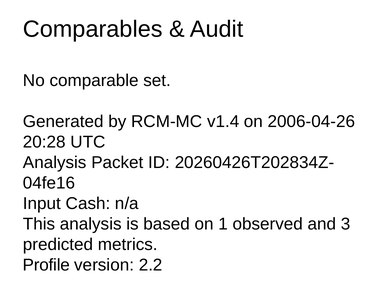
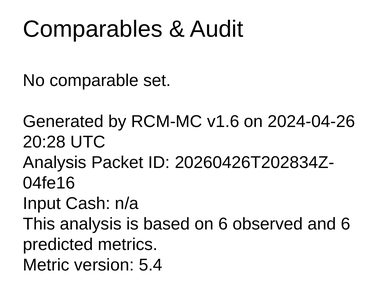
v1.4: v1.4 -> v1.6
2006-04-26: 2006-04-26 -> 2024-04-26
on 1: 1 -> 6
and 3: 3 -> 6
Profile: Profile -> Metric
2.2: 2.2 -> 5.4
